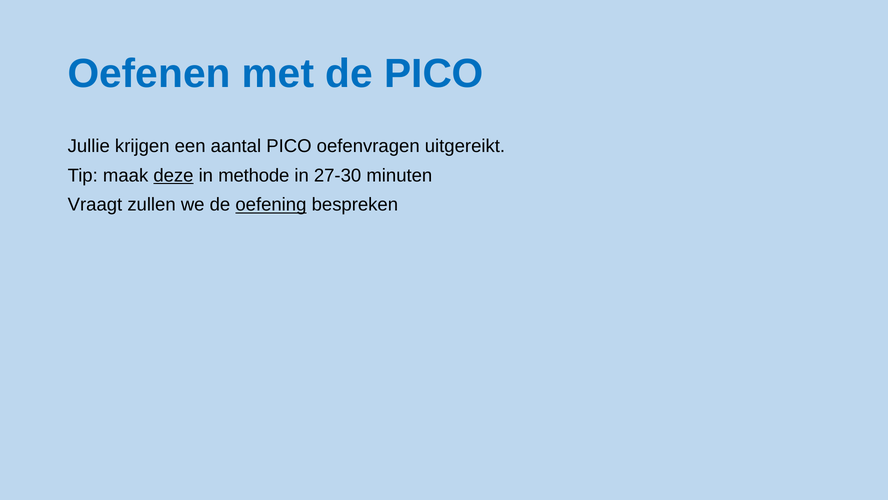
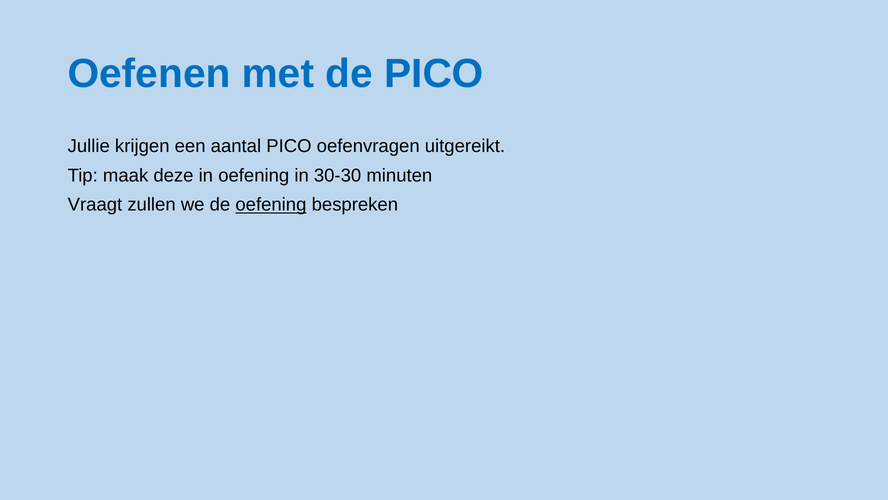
deze underline: present -> none
in methode: methode -> oefening
27-30: 27-30 -> 30-30
